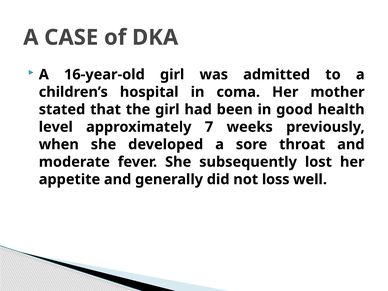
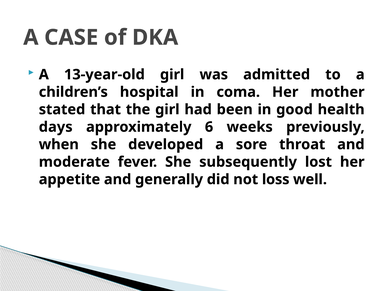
16-year-old: 16-year-old -> 13-year-old
level: level -> days
7: 7 -> 6
